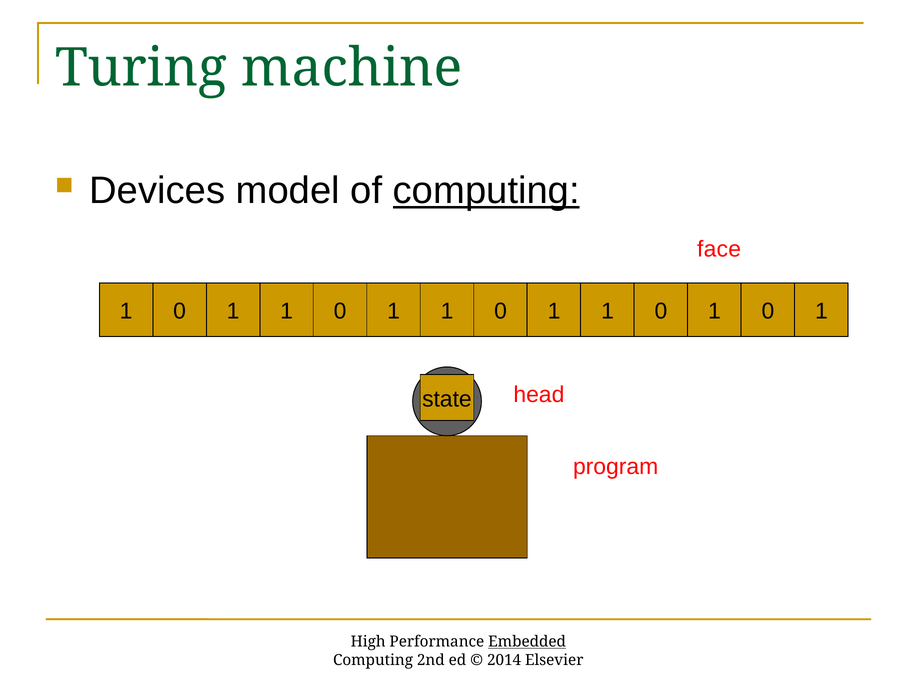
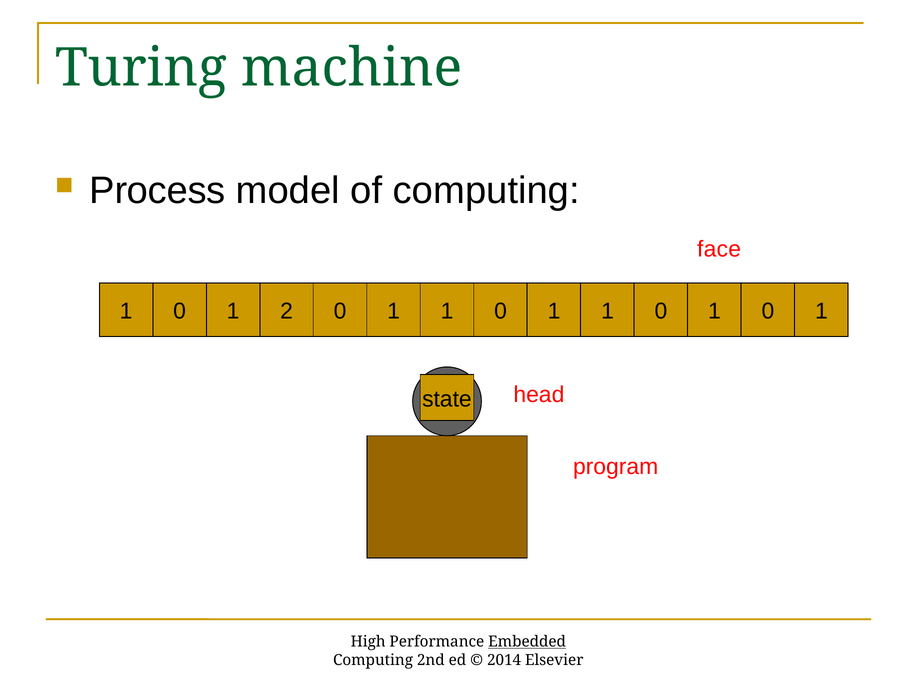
Devices: Devices -> Process
computing at (486, 191) underline: present -> none
1 at (287, 311): 1 -> 2
